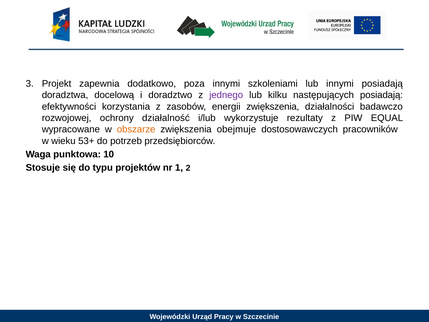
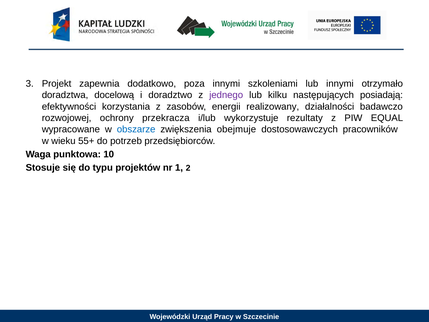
innymi posiadają: posiadają -> otrzymało
energii zwiększenia: zwiększenia -> realizowany
działalność: działalność -> przekracza
obszarze colour: orange -> blue
53+: 53+ -> 55+
